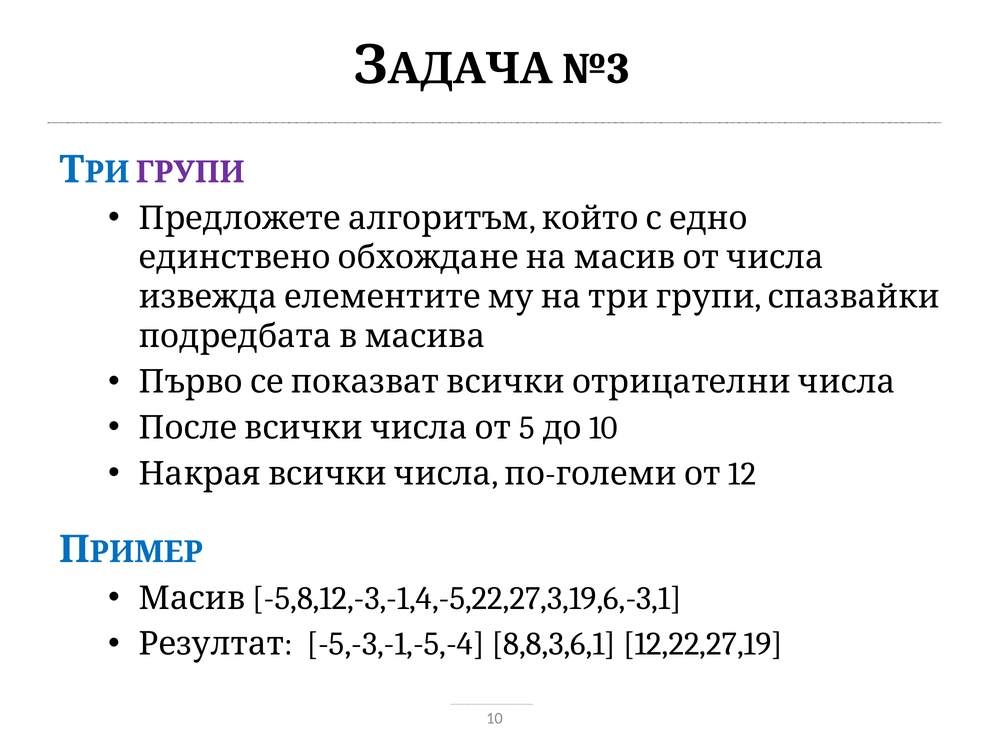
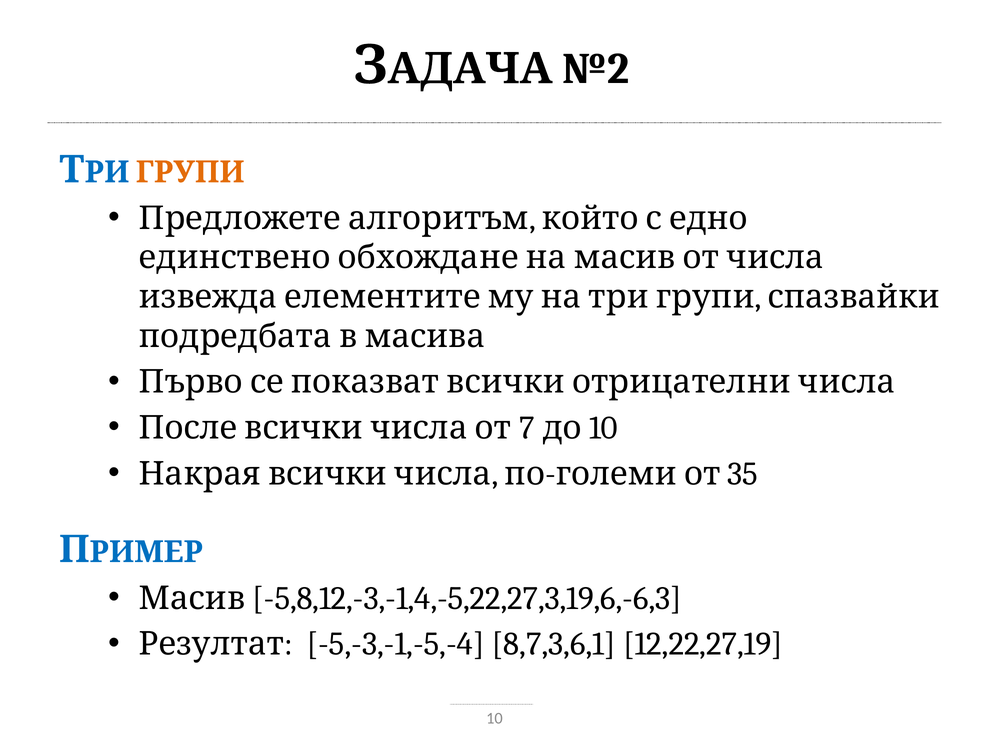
№3: №3 -> №2
ГРУПИ colour: purple -> orange
5: 5 -> 7
12: 12 -> 35
-5,8,12,-3,-1,4,-5,22,27,3,19,6,-3,1: -5,8,12,-3,-1,4,-5,22,27,3,19,6,-3,1 -> -5,8,12,-3,-1,4,-5,22,27,3,19,6,-6,3
8,8,3,6,1: 8,8,3,6,1 -> 8,7,3,6,1
